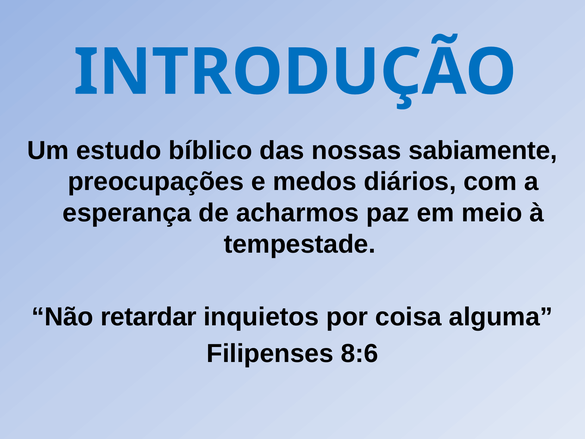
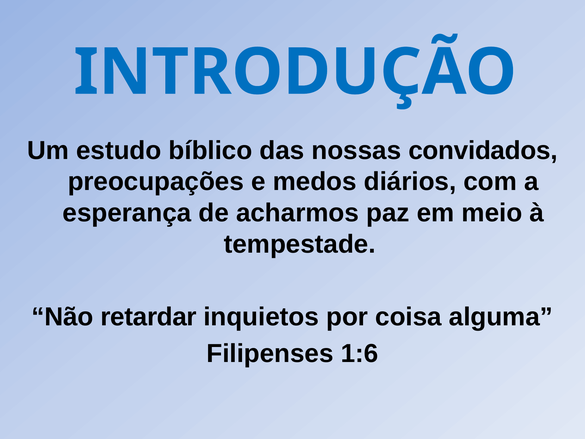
sabiamente: sabiamente -> convidados
8:6: 8:6 -> 1:6
